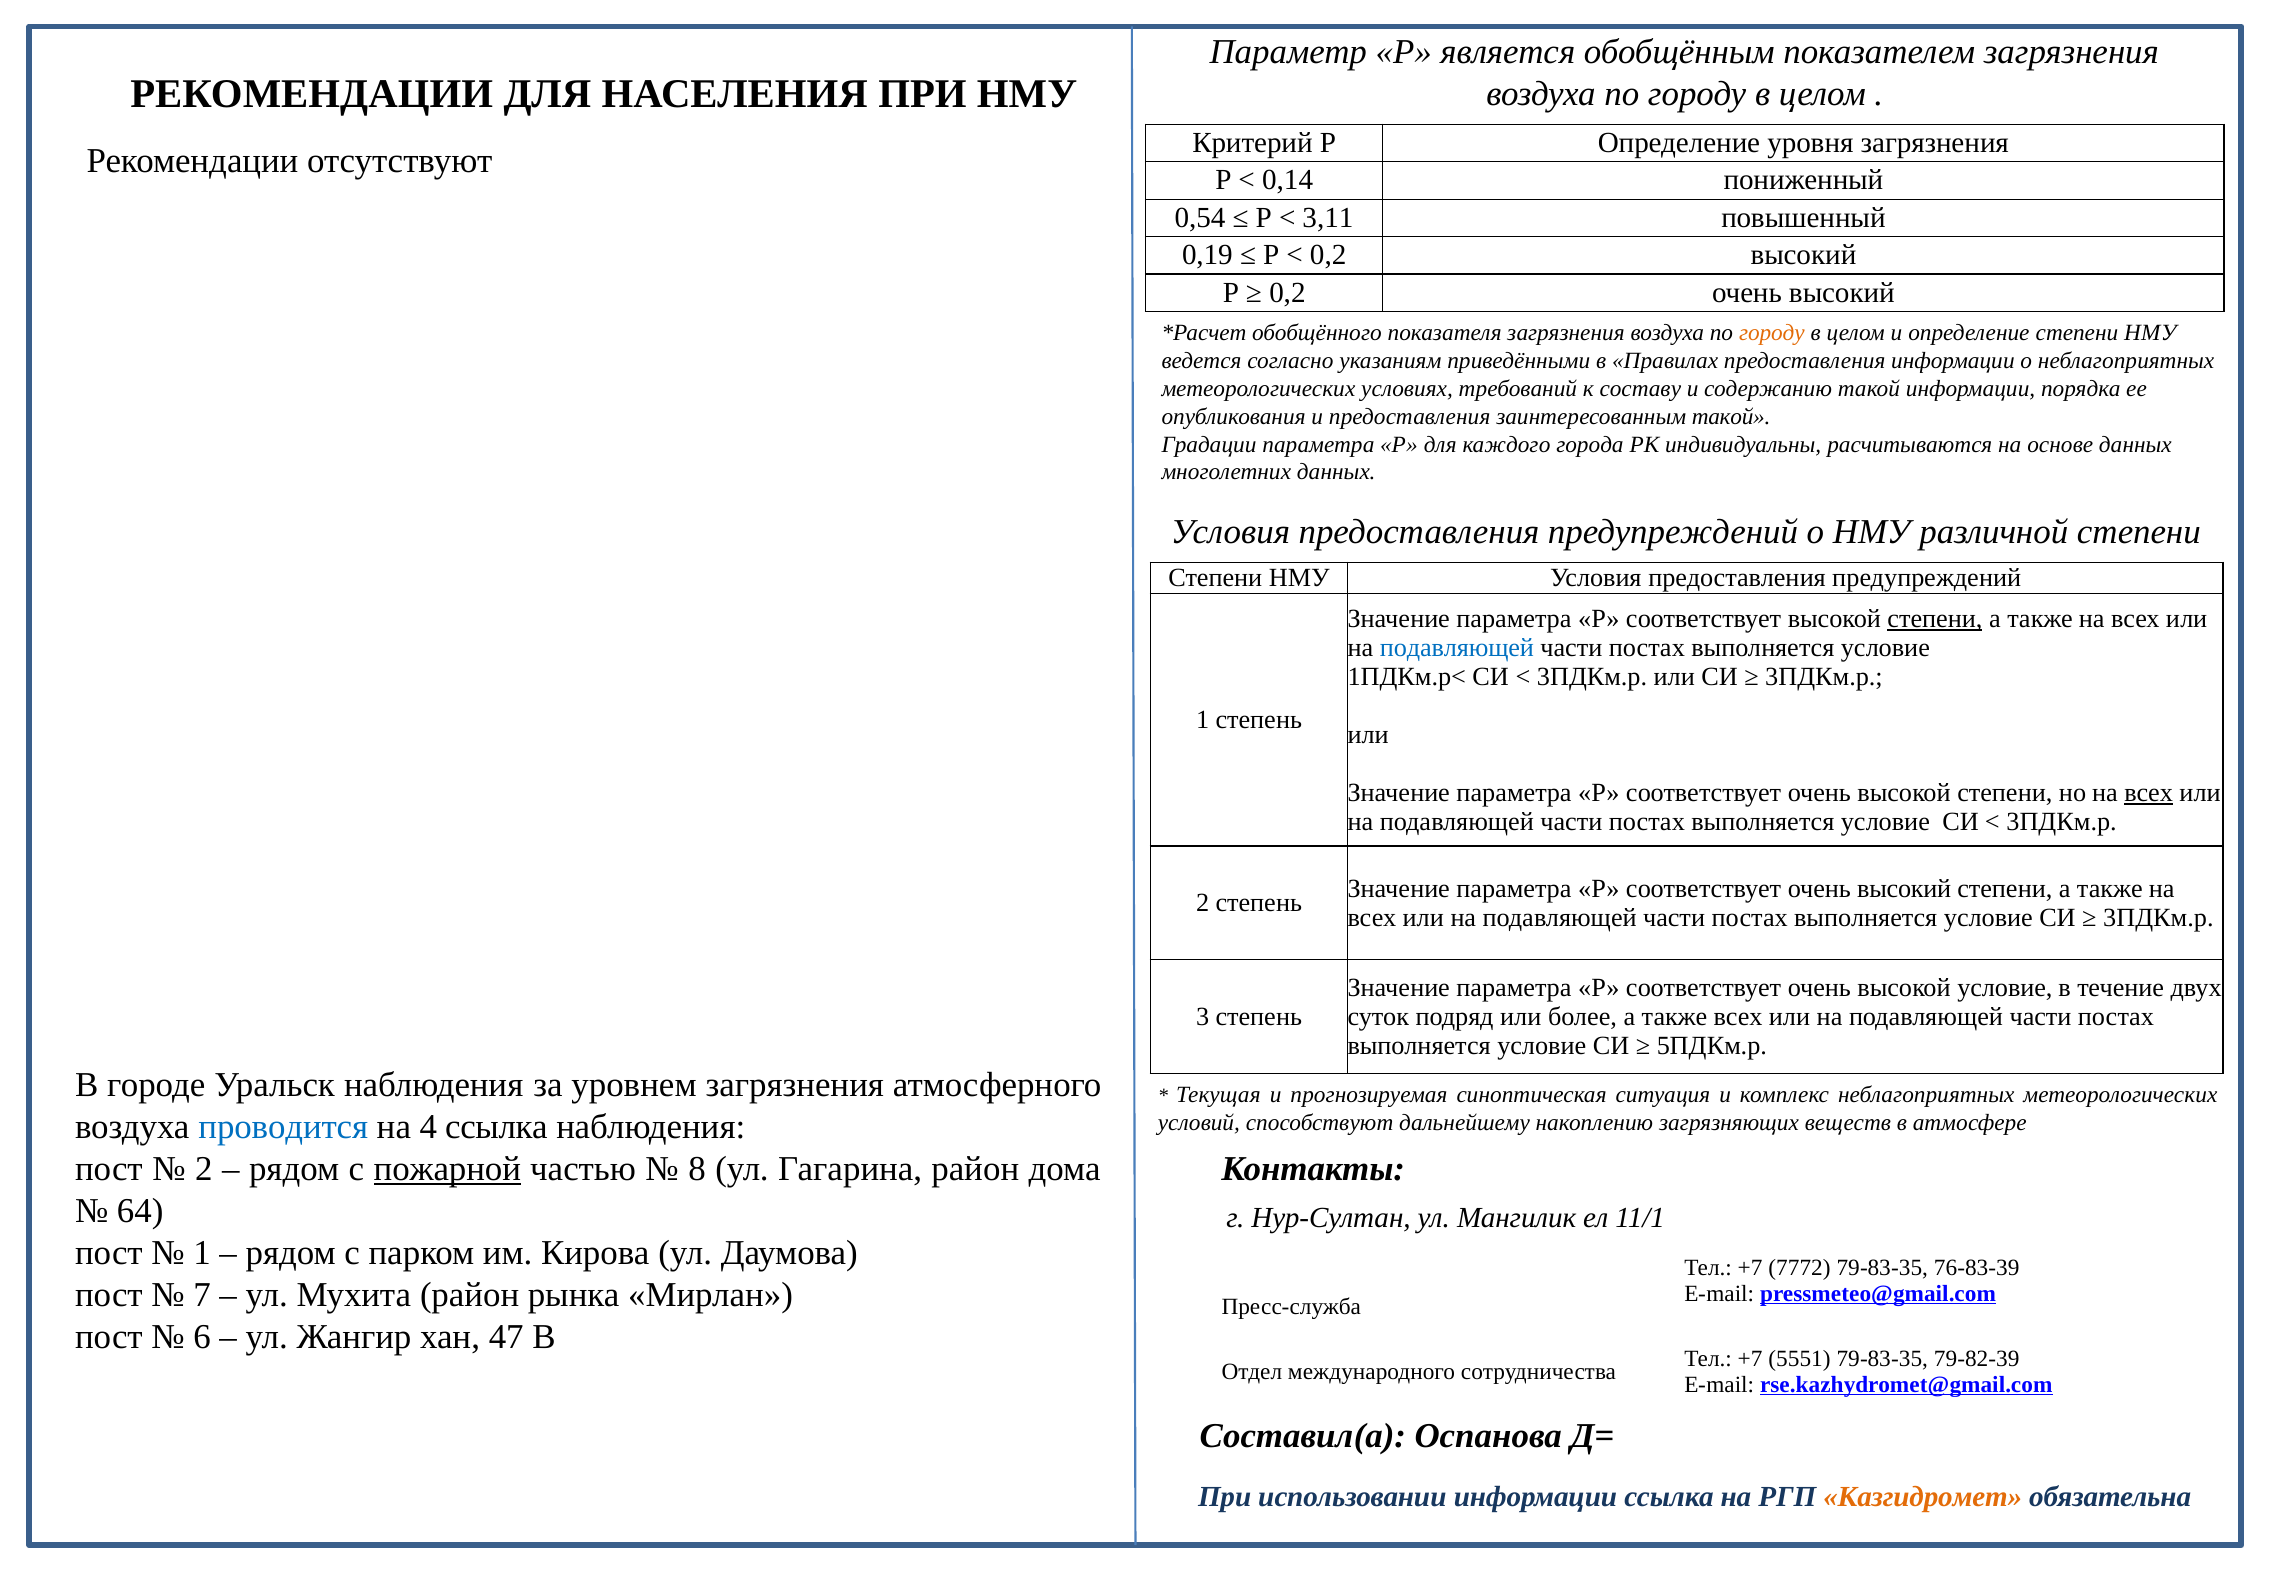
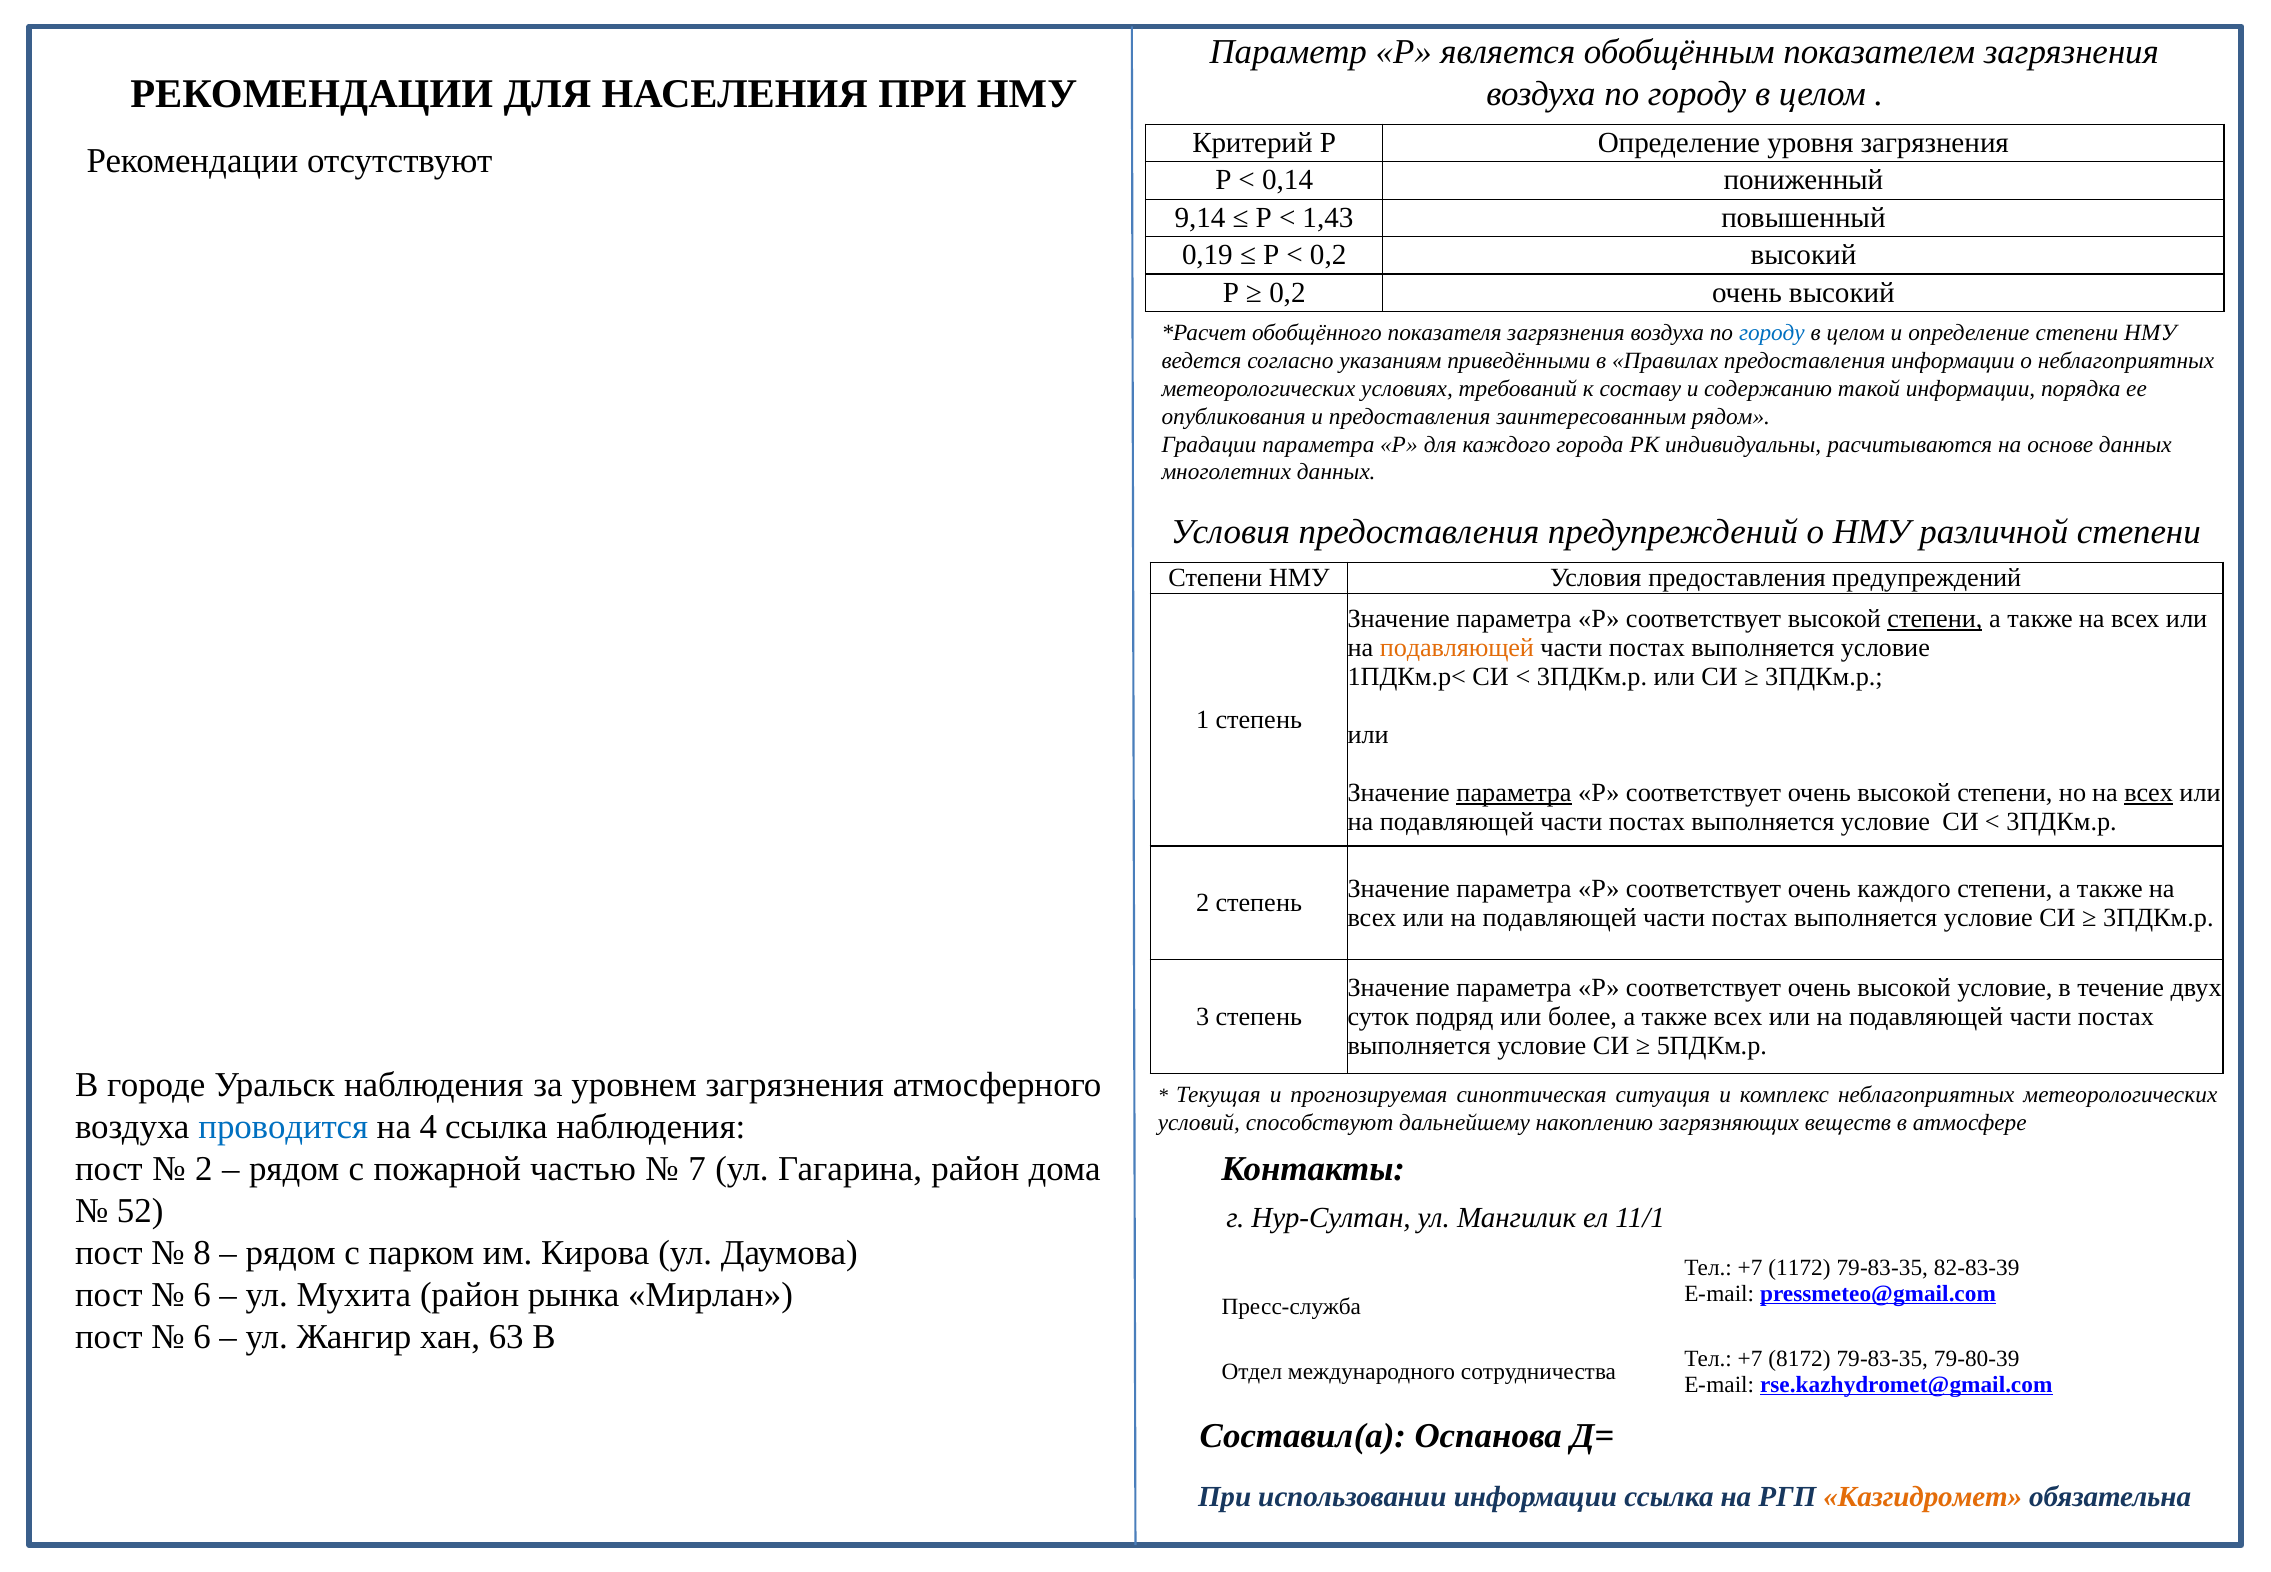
0,54: 0,54 -> 9,14
3,11: 3,11 -> 1,43
городу at (1772, 333) colour: orange -> blue
заинтересованным такой: такой -> рядом
подавляющей at (1457, 648) colour: blue -> orange
параметра at (1514, 793) underline: none -> present
соответствует очень высокий: высокий -> каждого
пожарной underline: present -> none
8: 8 -> 7
64: 64 -> 52
1 at (202, 1253): 1 -> 8
7772: 7772 -> 1172
76-83-39: 76-83-39 -> 82-83-39
7 at (202, 1295): 7 -> 6
47: 47 -> 63
5551: 5551 -> 8172
79-82-39: 79-82-39 -> 79-80-39
